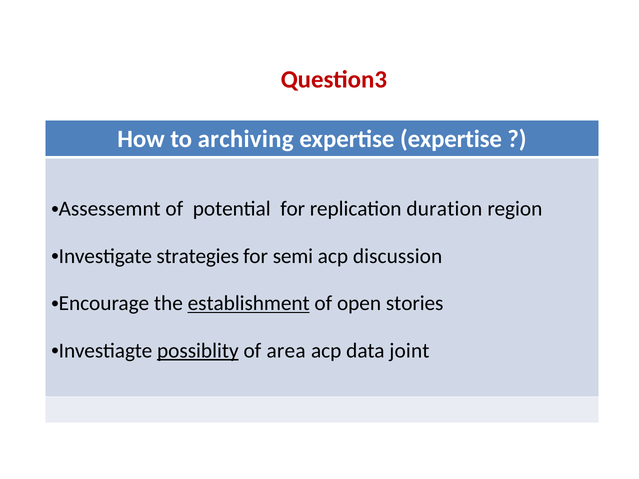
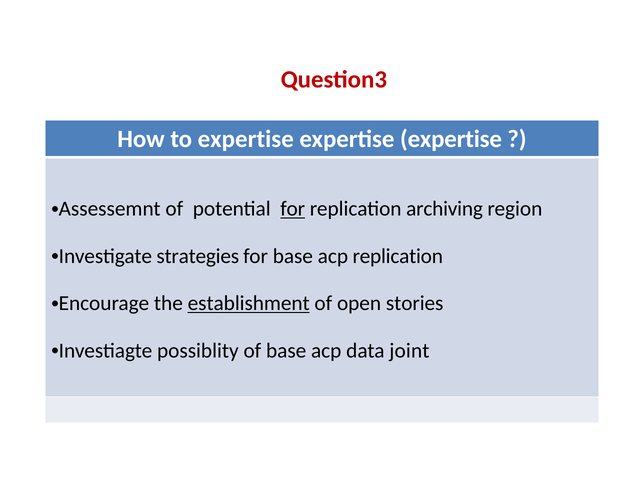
to archiving: archiving -> expertise
for at (293, 209) underline: none -> present
duration: duration -> archiving
for semi: semi -> base
acp discussion: discussion -> replication
possiblity underline: present -> none
of area: area -> base
